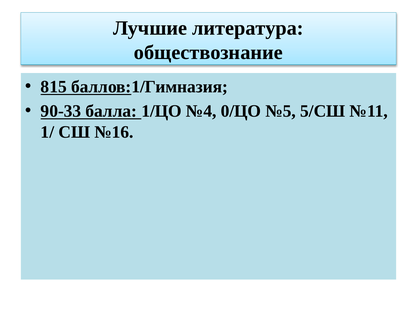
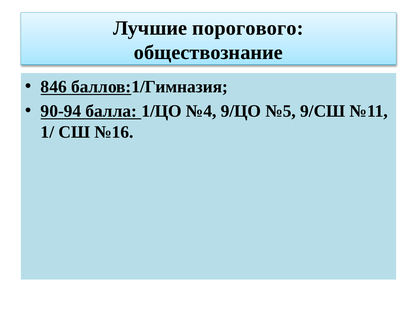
литература: литература -> порогового
815: 815 -> 846
90-33: 90-33 -> 90-94
0/ЦО: 0/ЦО -> 9/ЦО
5/СШ: 5/СШ -> 9/СШ
